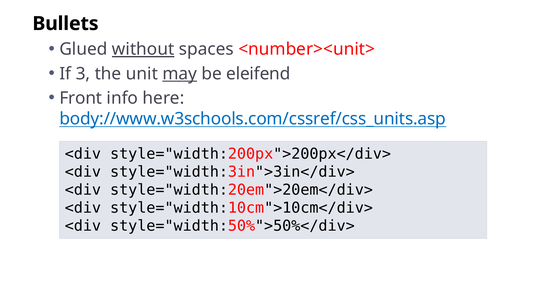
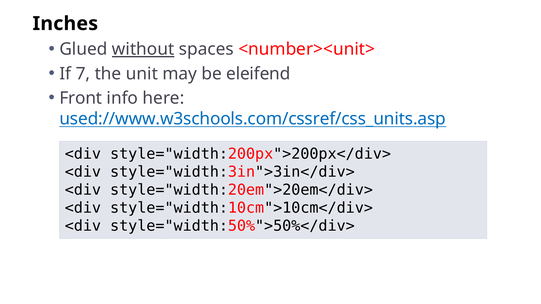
Bullets: Bullets -> Inches
3: 3 -> 7
may underline: present -> none
body://www.w3schools.com/cssref/css_units.asp: body://www.w3schools.com/cssref/css_units.asp -> used://www.w3schools.com/cssref/css_units.asp
